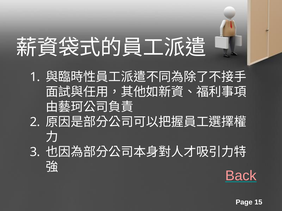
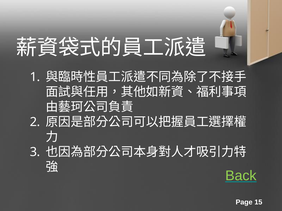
Back colour: pink -> light green
